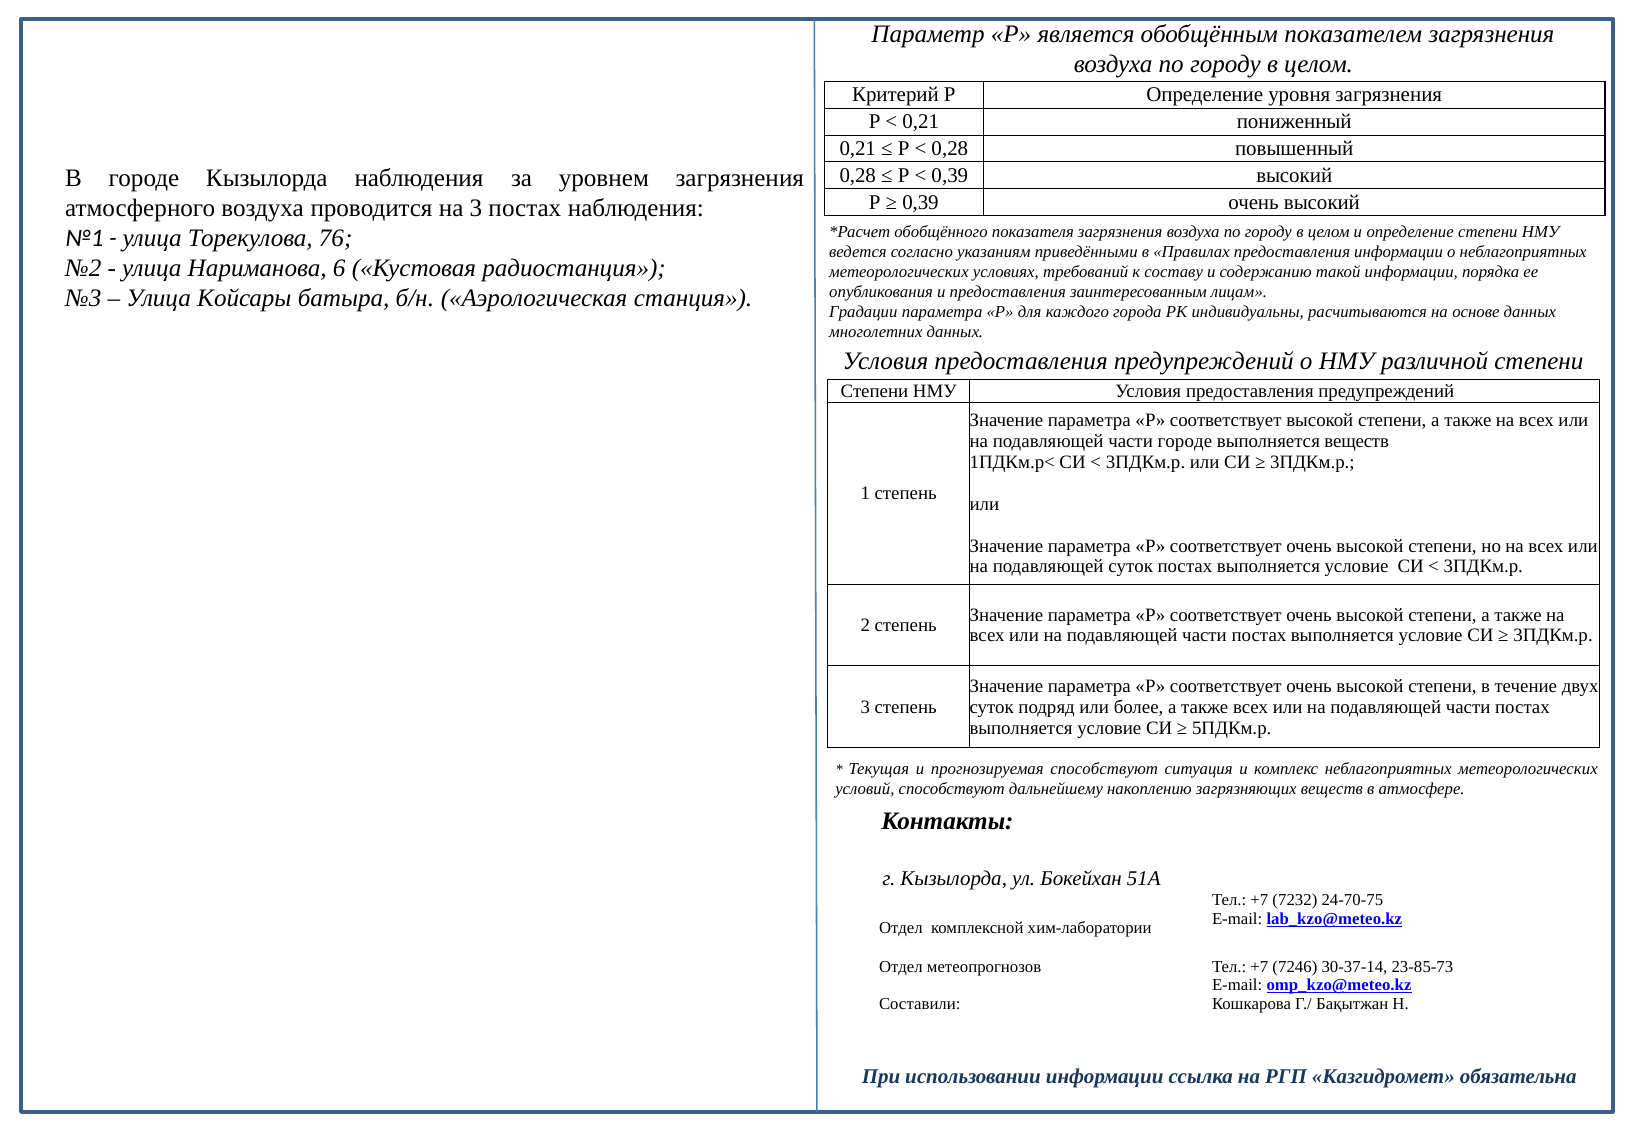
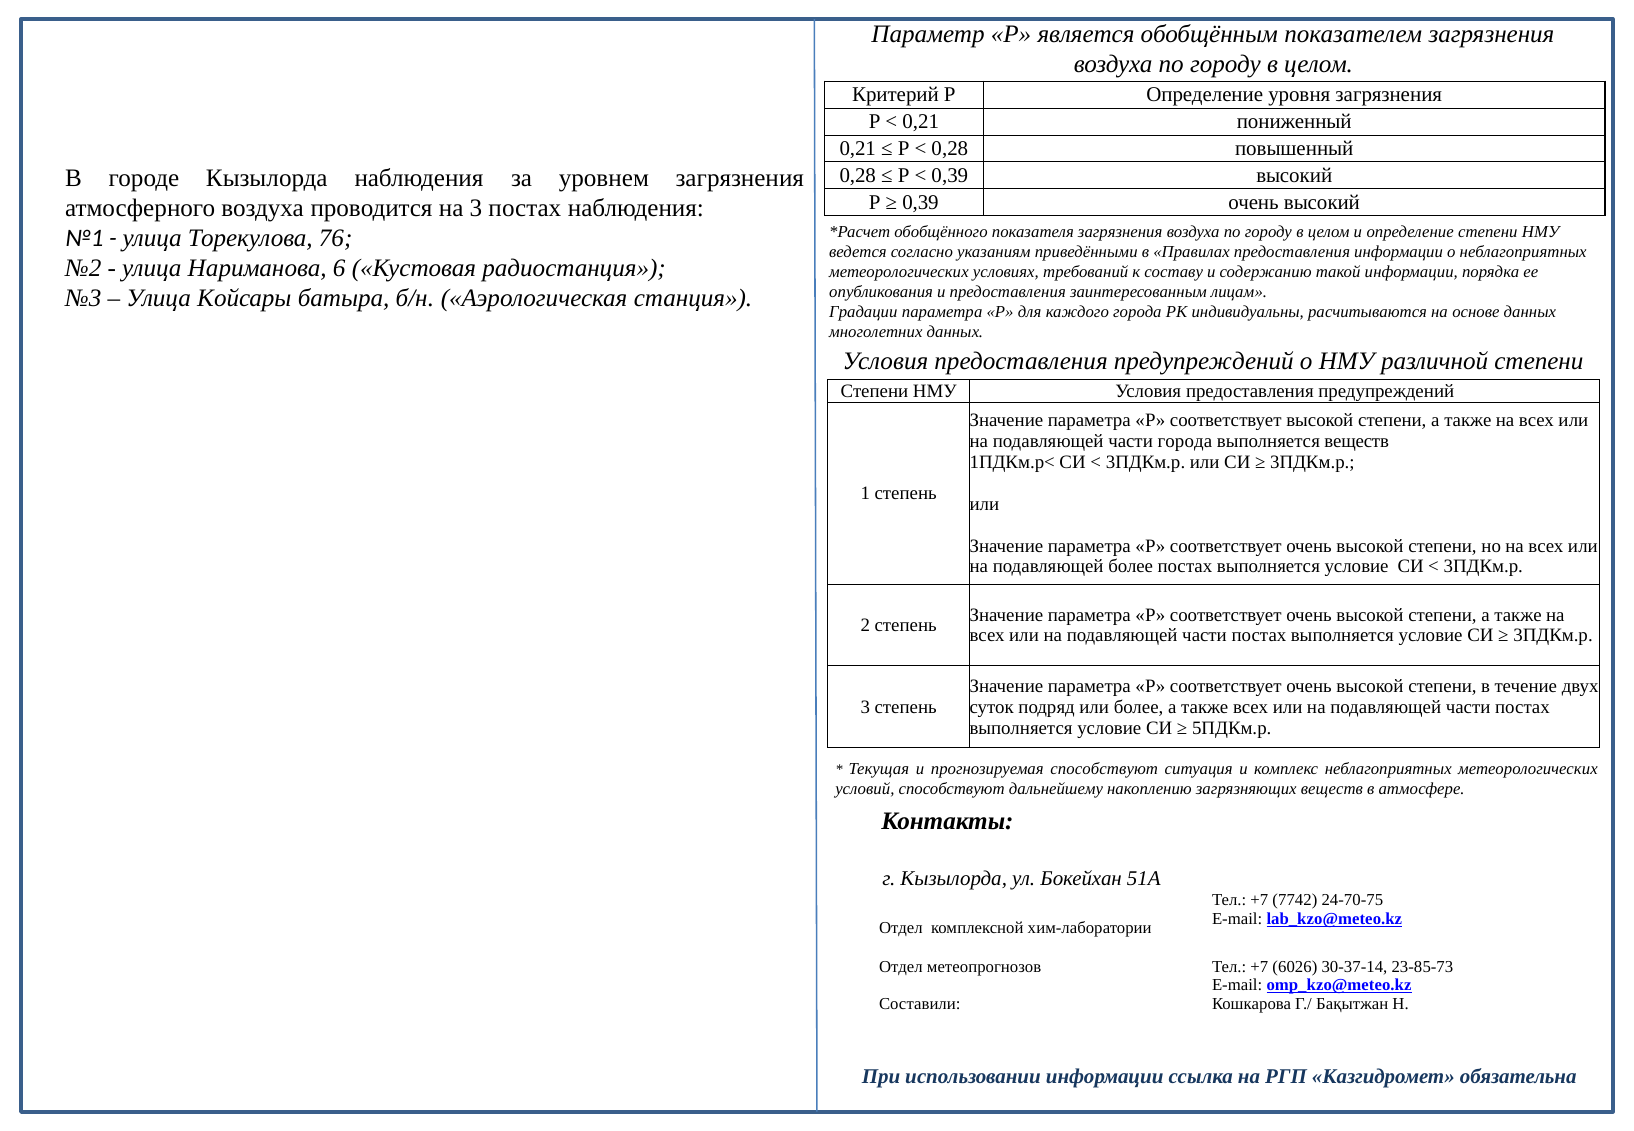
части городе: городе -> города
подавляющей суток: суток -> более
7232: 7232 -> 7742
7246: 7246 -> 6026
